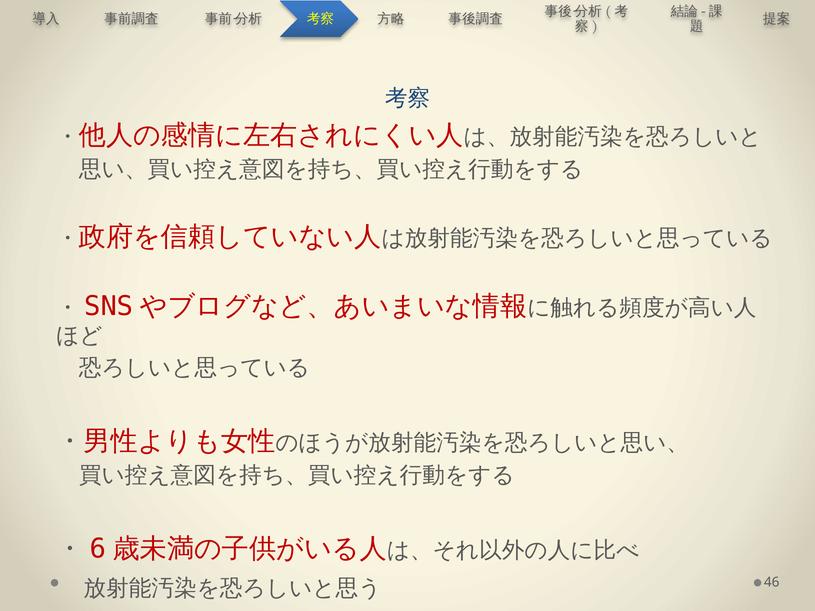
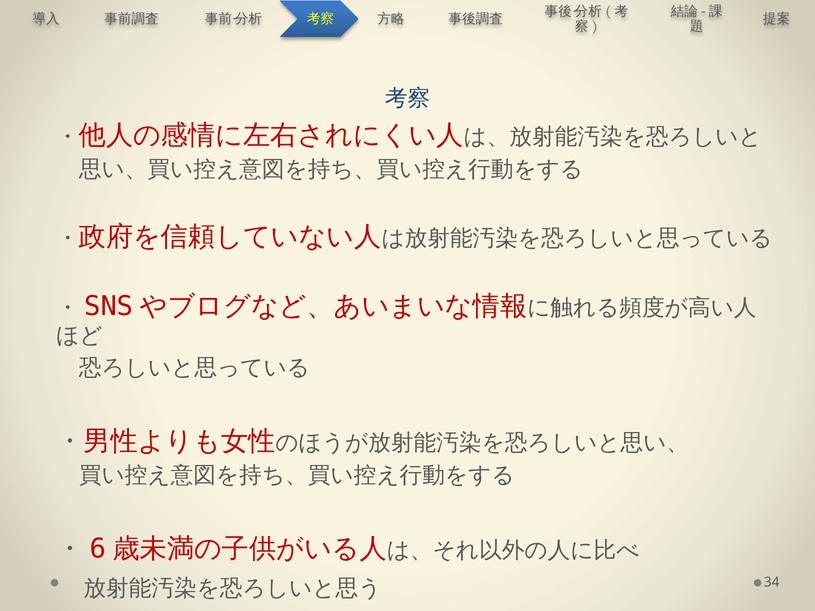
46: 46 -> 34
